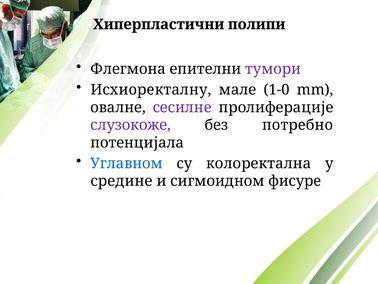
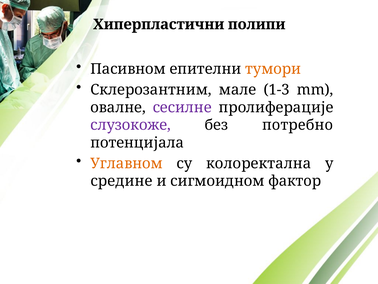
Флегмона: Флегмона -> Пасивном
тумори colour: purple -> orange
Исхиoрeктaлну: Исхиoрeктaлну -> Склерозантним
1-0: 1-0 -> 1-3
Углавном colour: blue -> orange
фисурe: фисурe -> фaктoр
